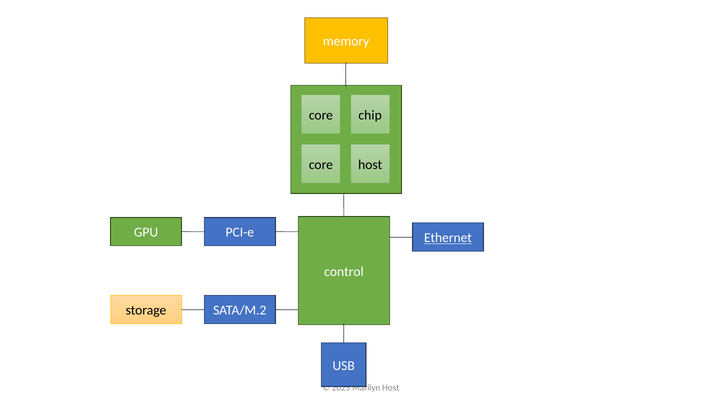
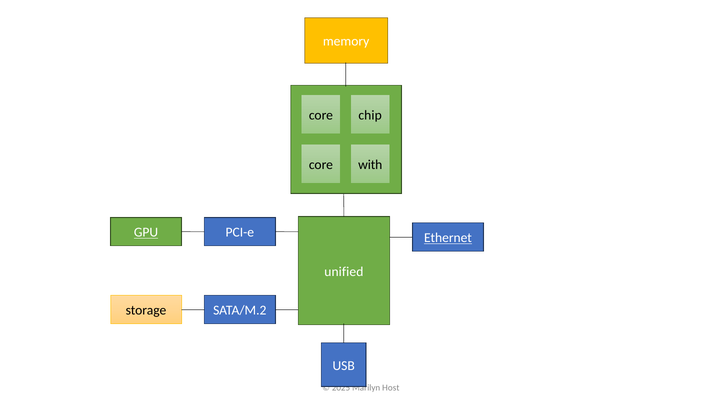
core host: host -> with
GPU underline: none -> present
control: control -> unified
